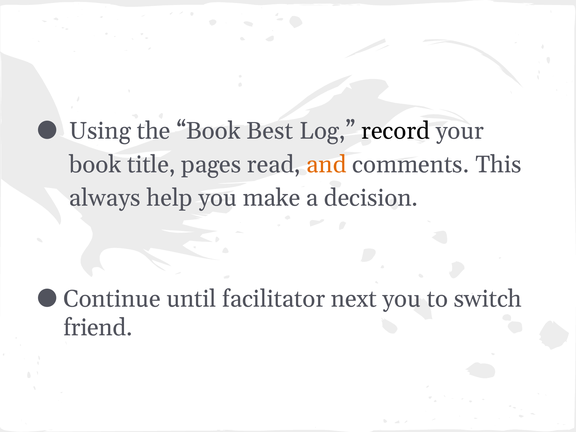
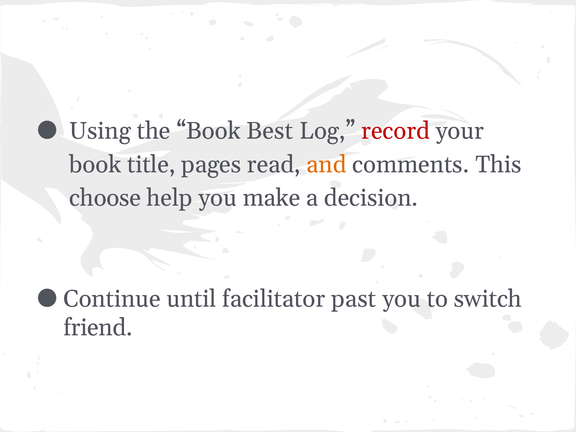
record colour: black -> red
always: always -> choose
next: next -> past
